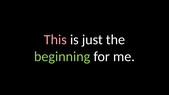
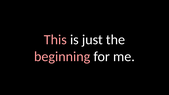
beginning colour: light green -> pink
